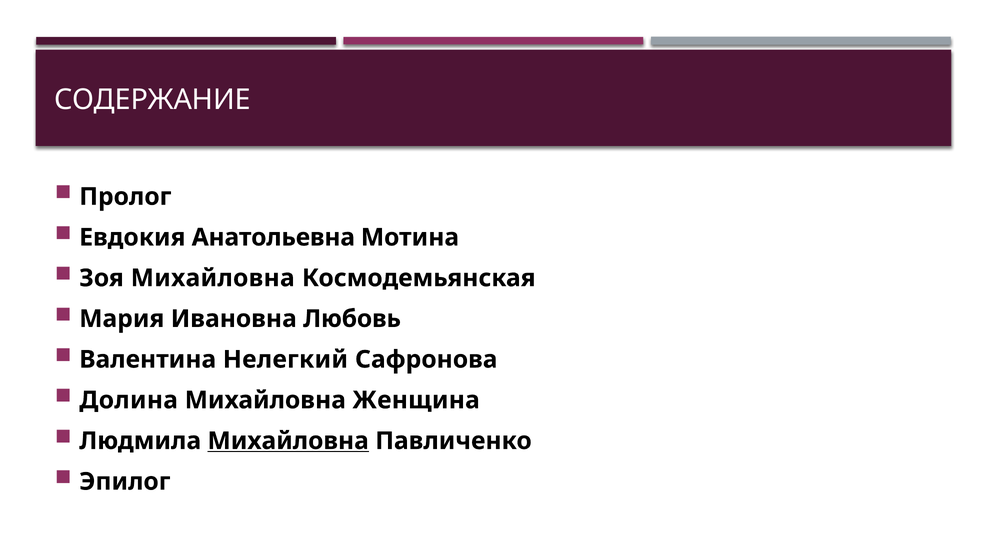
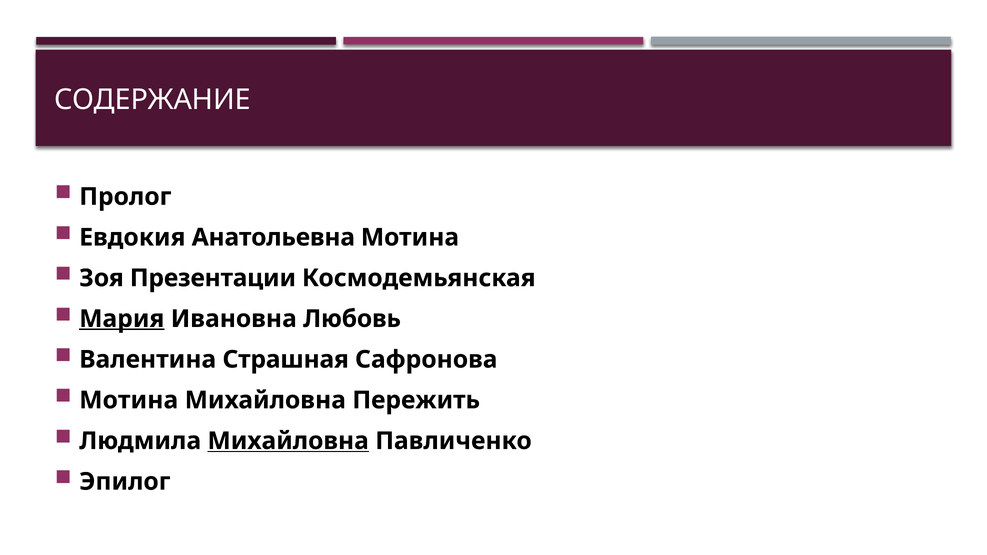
Зоя Михайловна: Михайловна -> Презентации
Мария underline: none -> present
Нелегкий: Нелегкий -> Страшная
Долина at (129, 400): Долина -> Мотина
Женщина: Женщина -> Пережить
